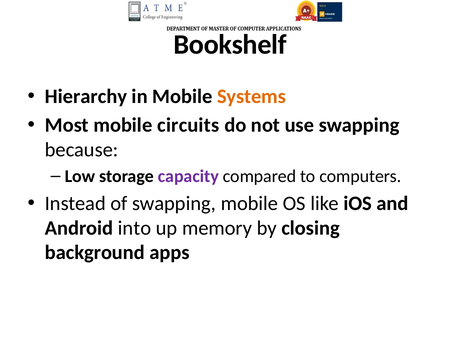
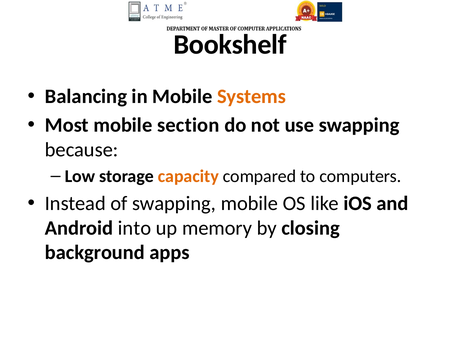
Hierarchy: Hierarchy -> Balancing
circuits: circuits -> section
capacity colour: purple -> orange
